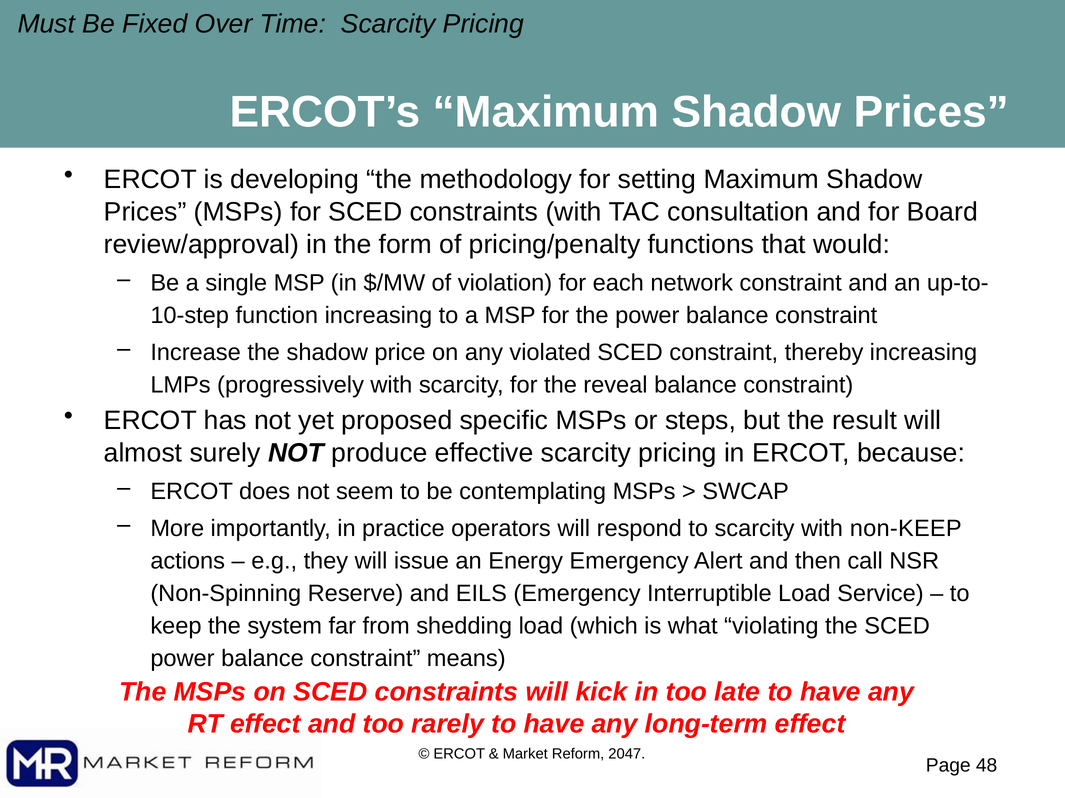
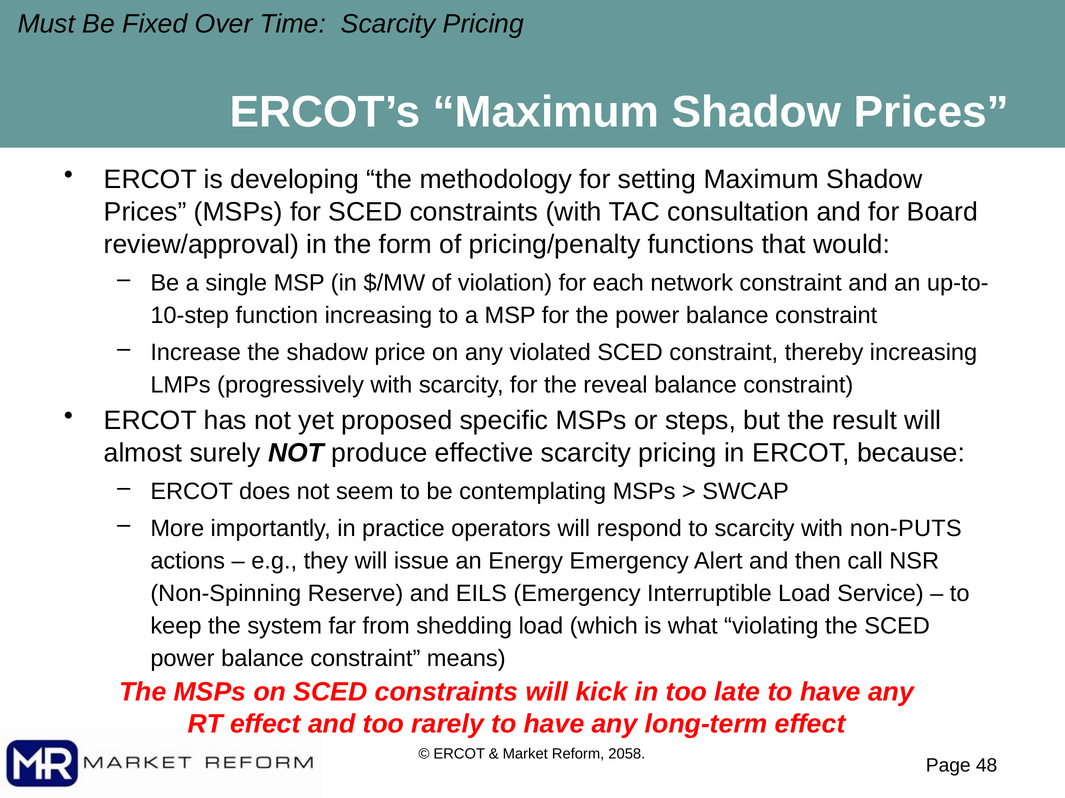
non-KEEP: non-KEEP -> non-PUTS
2047: 2047 -> 2058
